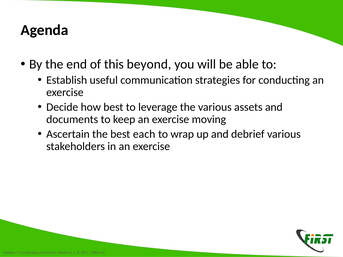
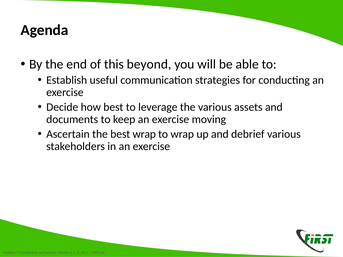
best each: each -> wrap
